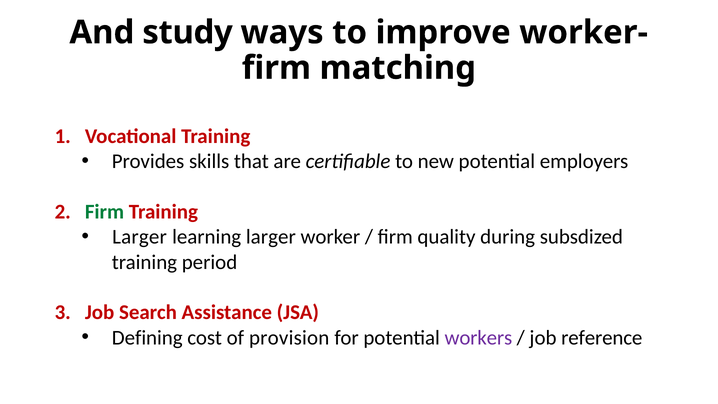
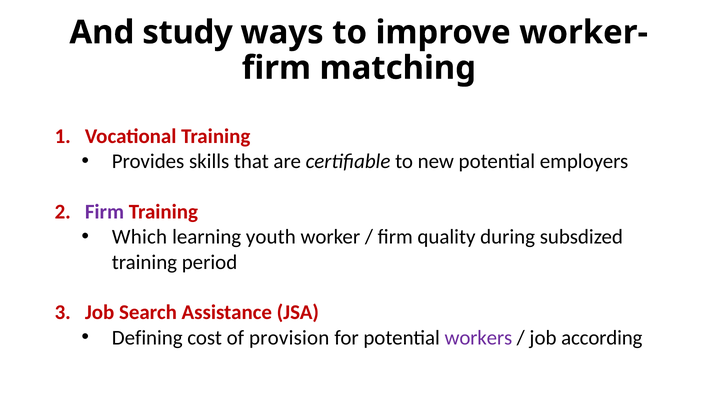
Firm at (104, 212) colour: green -> purple
Larger at (140, 237): Larger -> Which
learning larger: larger -> youth
reference: reference -> according
